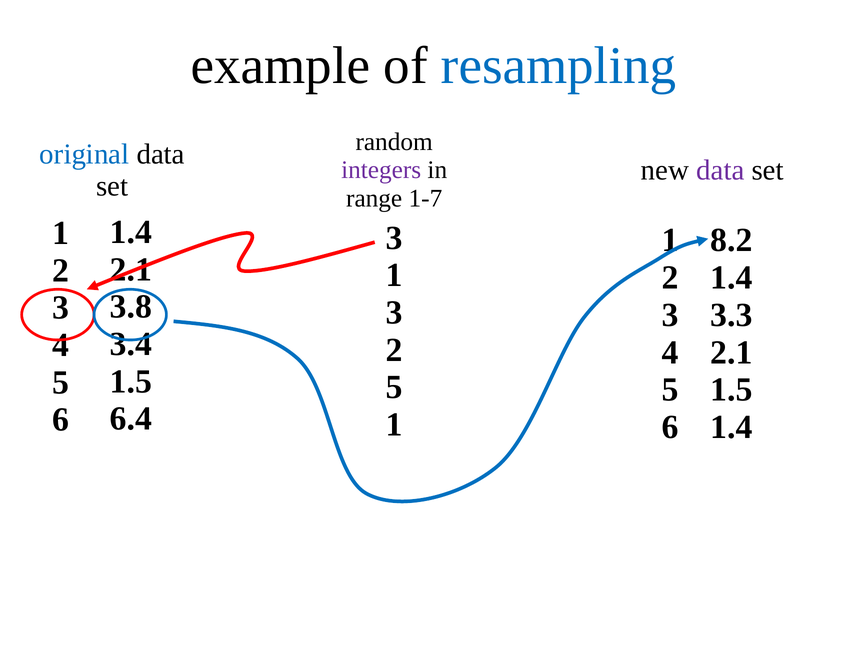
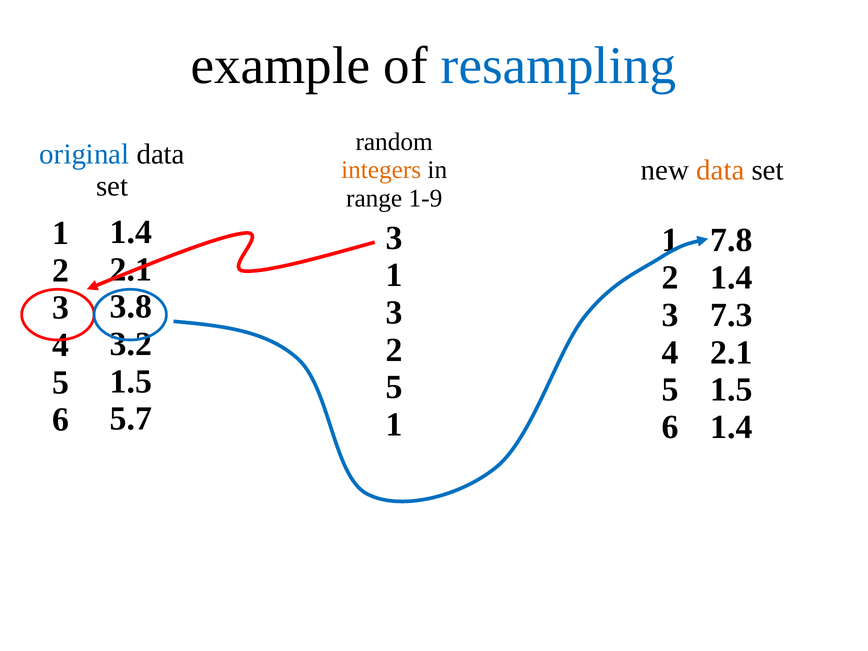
data at (720, 170) colour: purple -> orange
integers colour: purple -> orange
1-7: 1-7 -> 1-9
8.2: 8.2 -> 7.8
3.3: 3.3 -> 7.3
3.4: 3.4 -> 3.2
6.4: 6.4 -> 5.7
